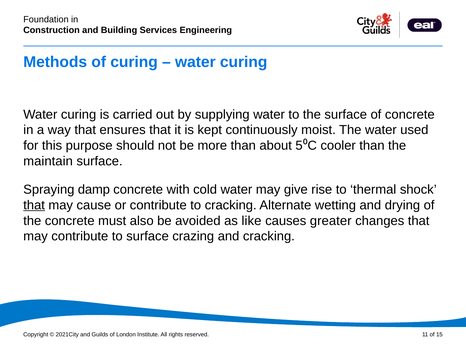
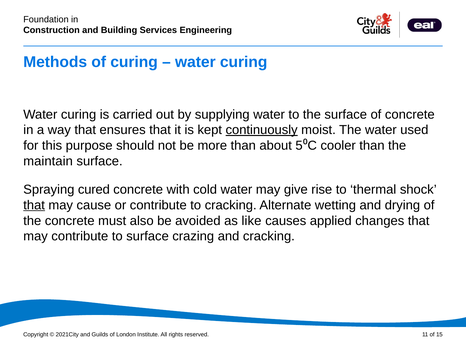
continuously underline: none -> present
damp: damp -> cured
greater: greater -> applied
